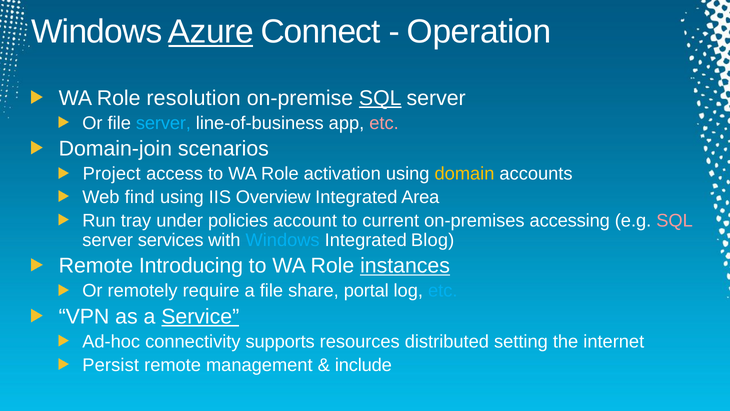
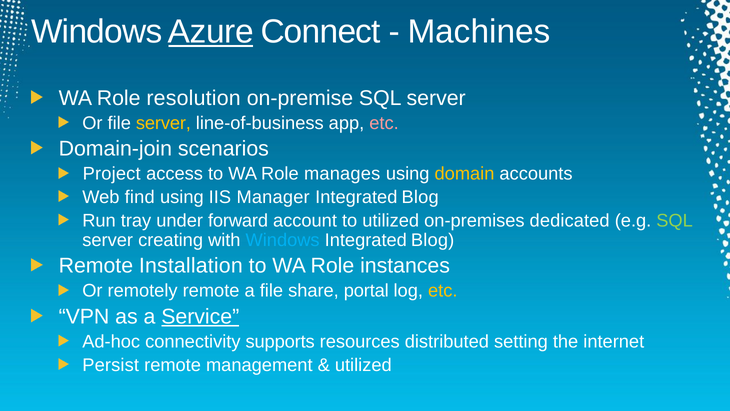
Operation: Operation -> Machines
SQL at (380, 98) underline: present -> none
server at (163, 123) colour: light blue -> yellow
activation: activation -> manages
Overview: Overview -> Manager
Area at (420, 197): Area -> Blog
policies: policies -> forward
to current: current -> utilized
accessing: accessing -> dedicated
SQL at (675, 220) colour: pink -> light green
services: services -> creating
Introducing: Introducing -> Installation
instances underline: present -> none
remotely require: require -> remote
etc at (443, 291) colour: light blue -> yellow
include at (363, 365): include -> utilized
